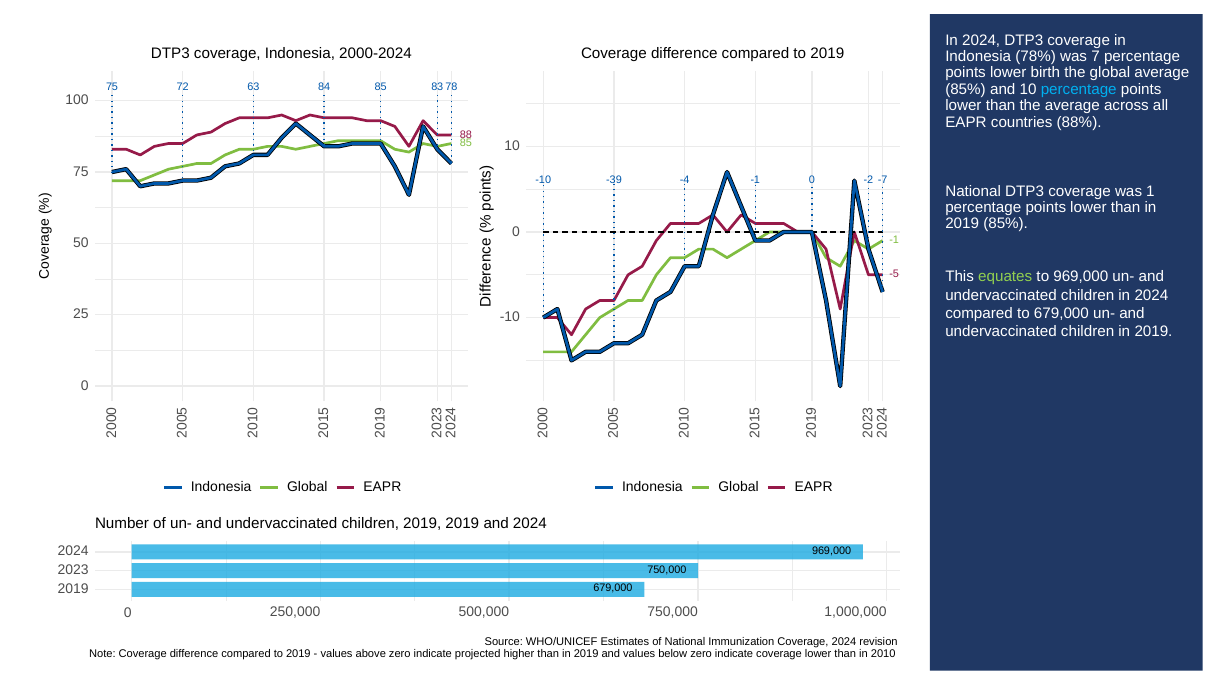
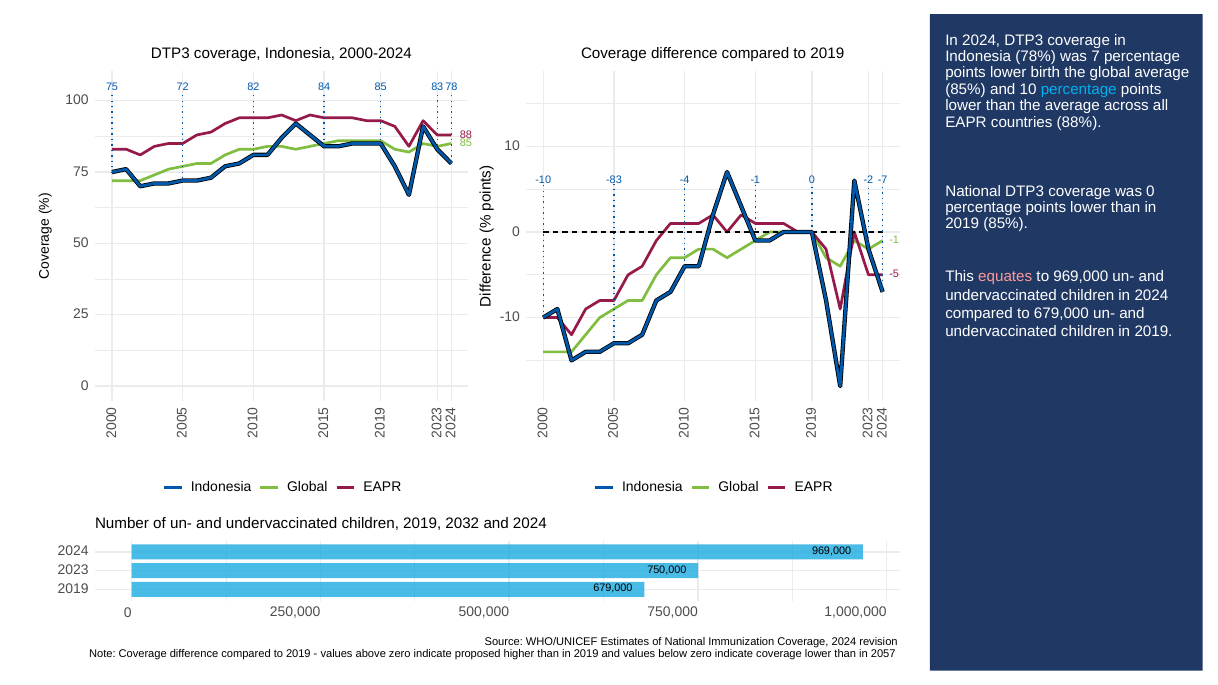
63: 63 -> 82
-39: -39 -> -83
was 1: 1 -> 0
equates colour: light green -> pink
2019 2019: 2019 -> 2032
projected: projected -> proposed
2010: 2010 -> 2057
